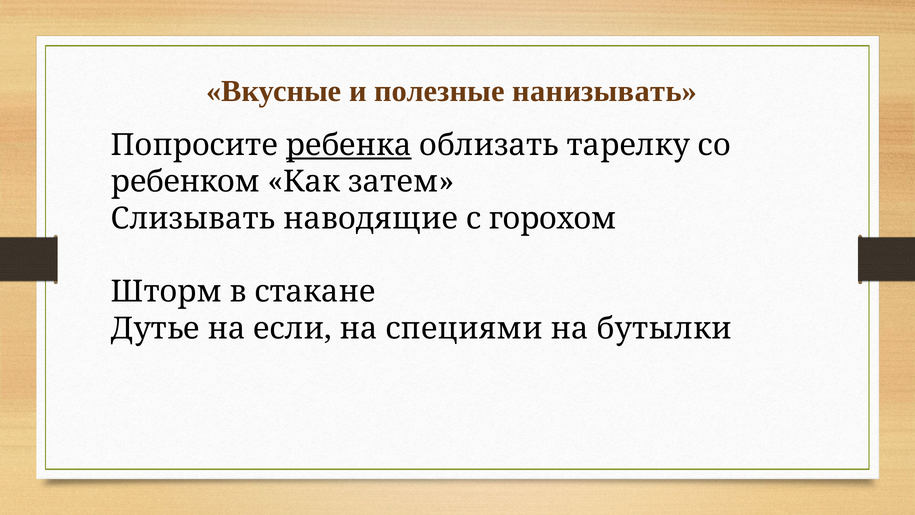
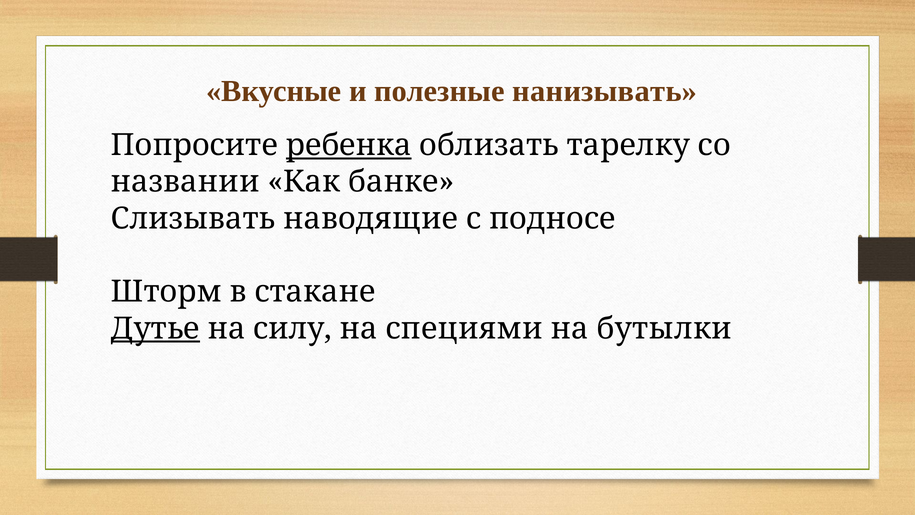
ребенком: ребенком -> названии
затем: затем -> банке
горохом: горохом -> подносе
Дутье underline: none -> present
если: если -> силу
